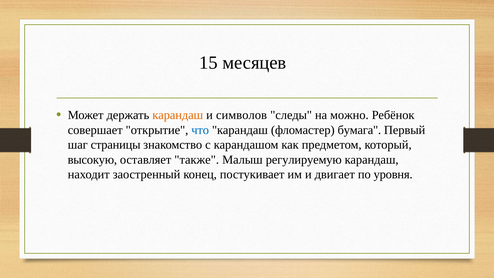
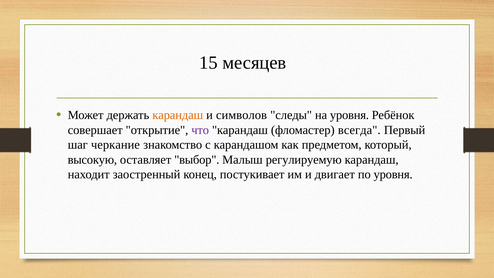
на можно: можно -> уровня
что colour: blue -> purple
бумага: бумага -> всегда
страницы: страницы -> черкание
также: также -> выбор
